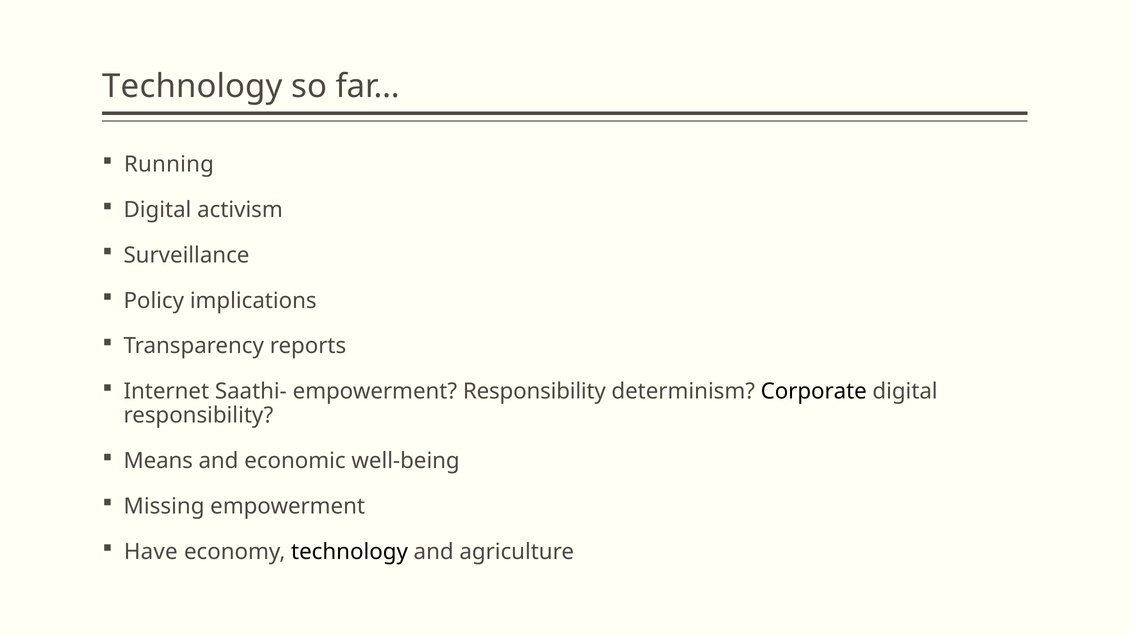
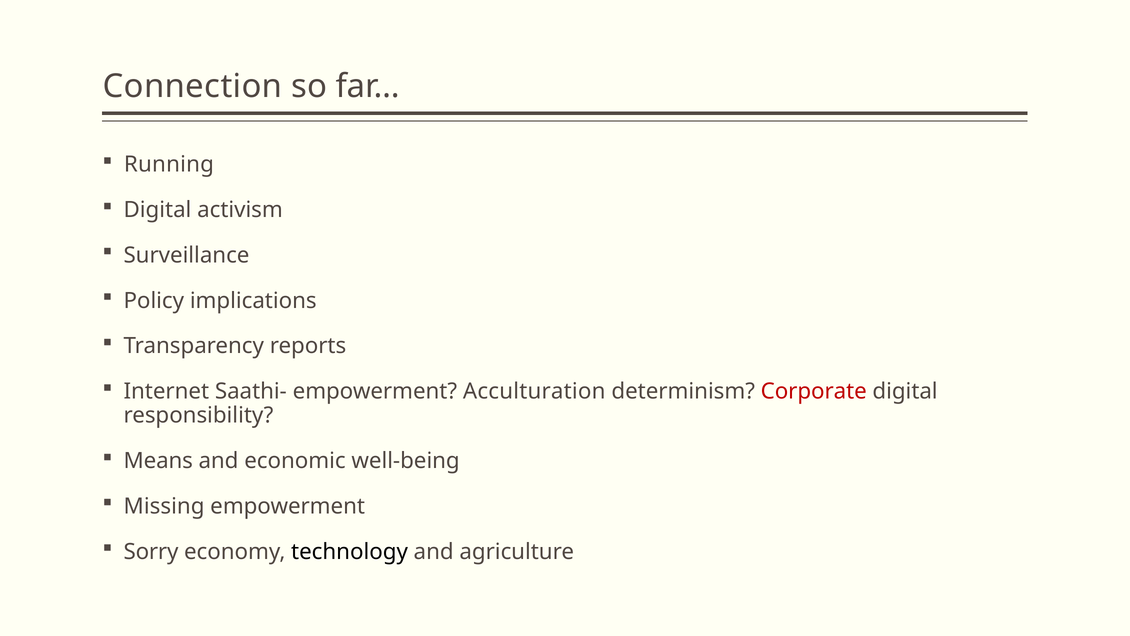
Technology at (193, 86): Technology -> Connection
empowerment Responsibility: Responsibility -> Acculturation
Corporate colour: black -> red
Have: Have -> Sorry
